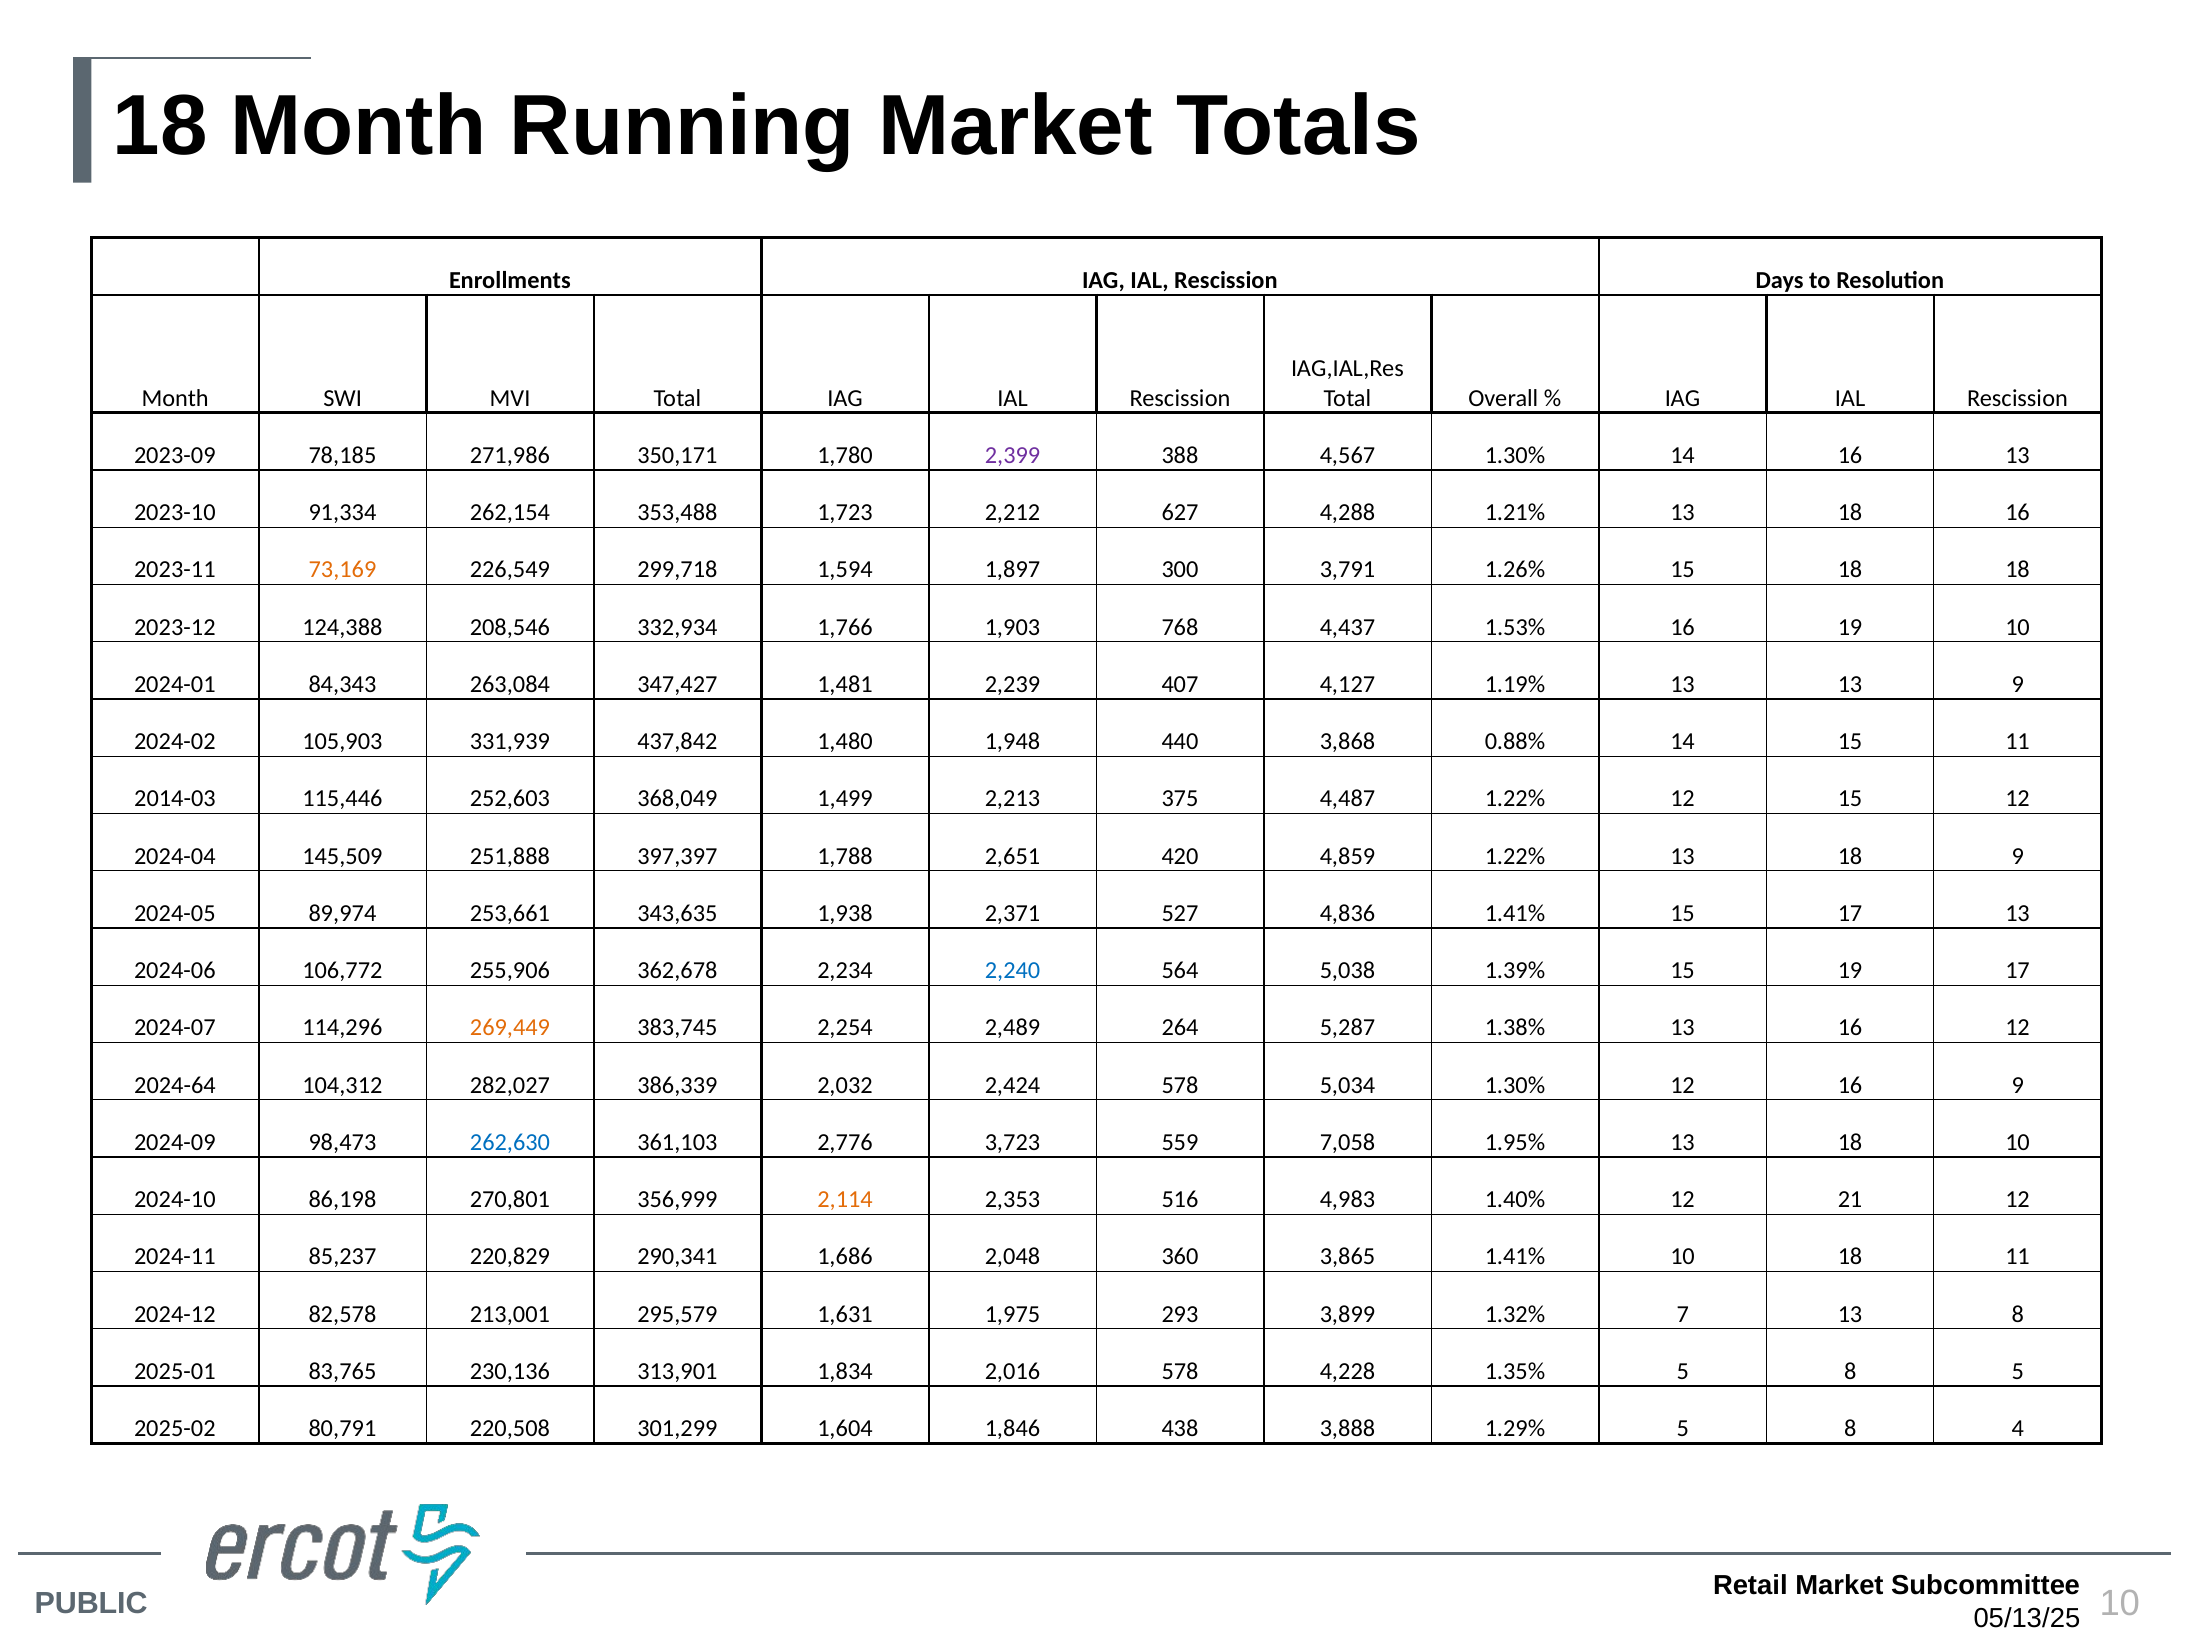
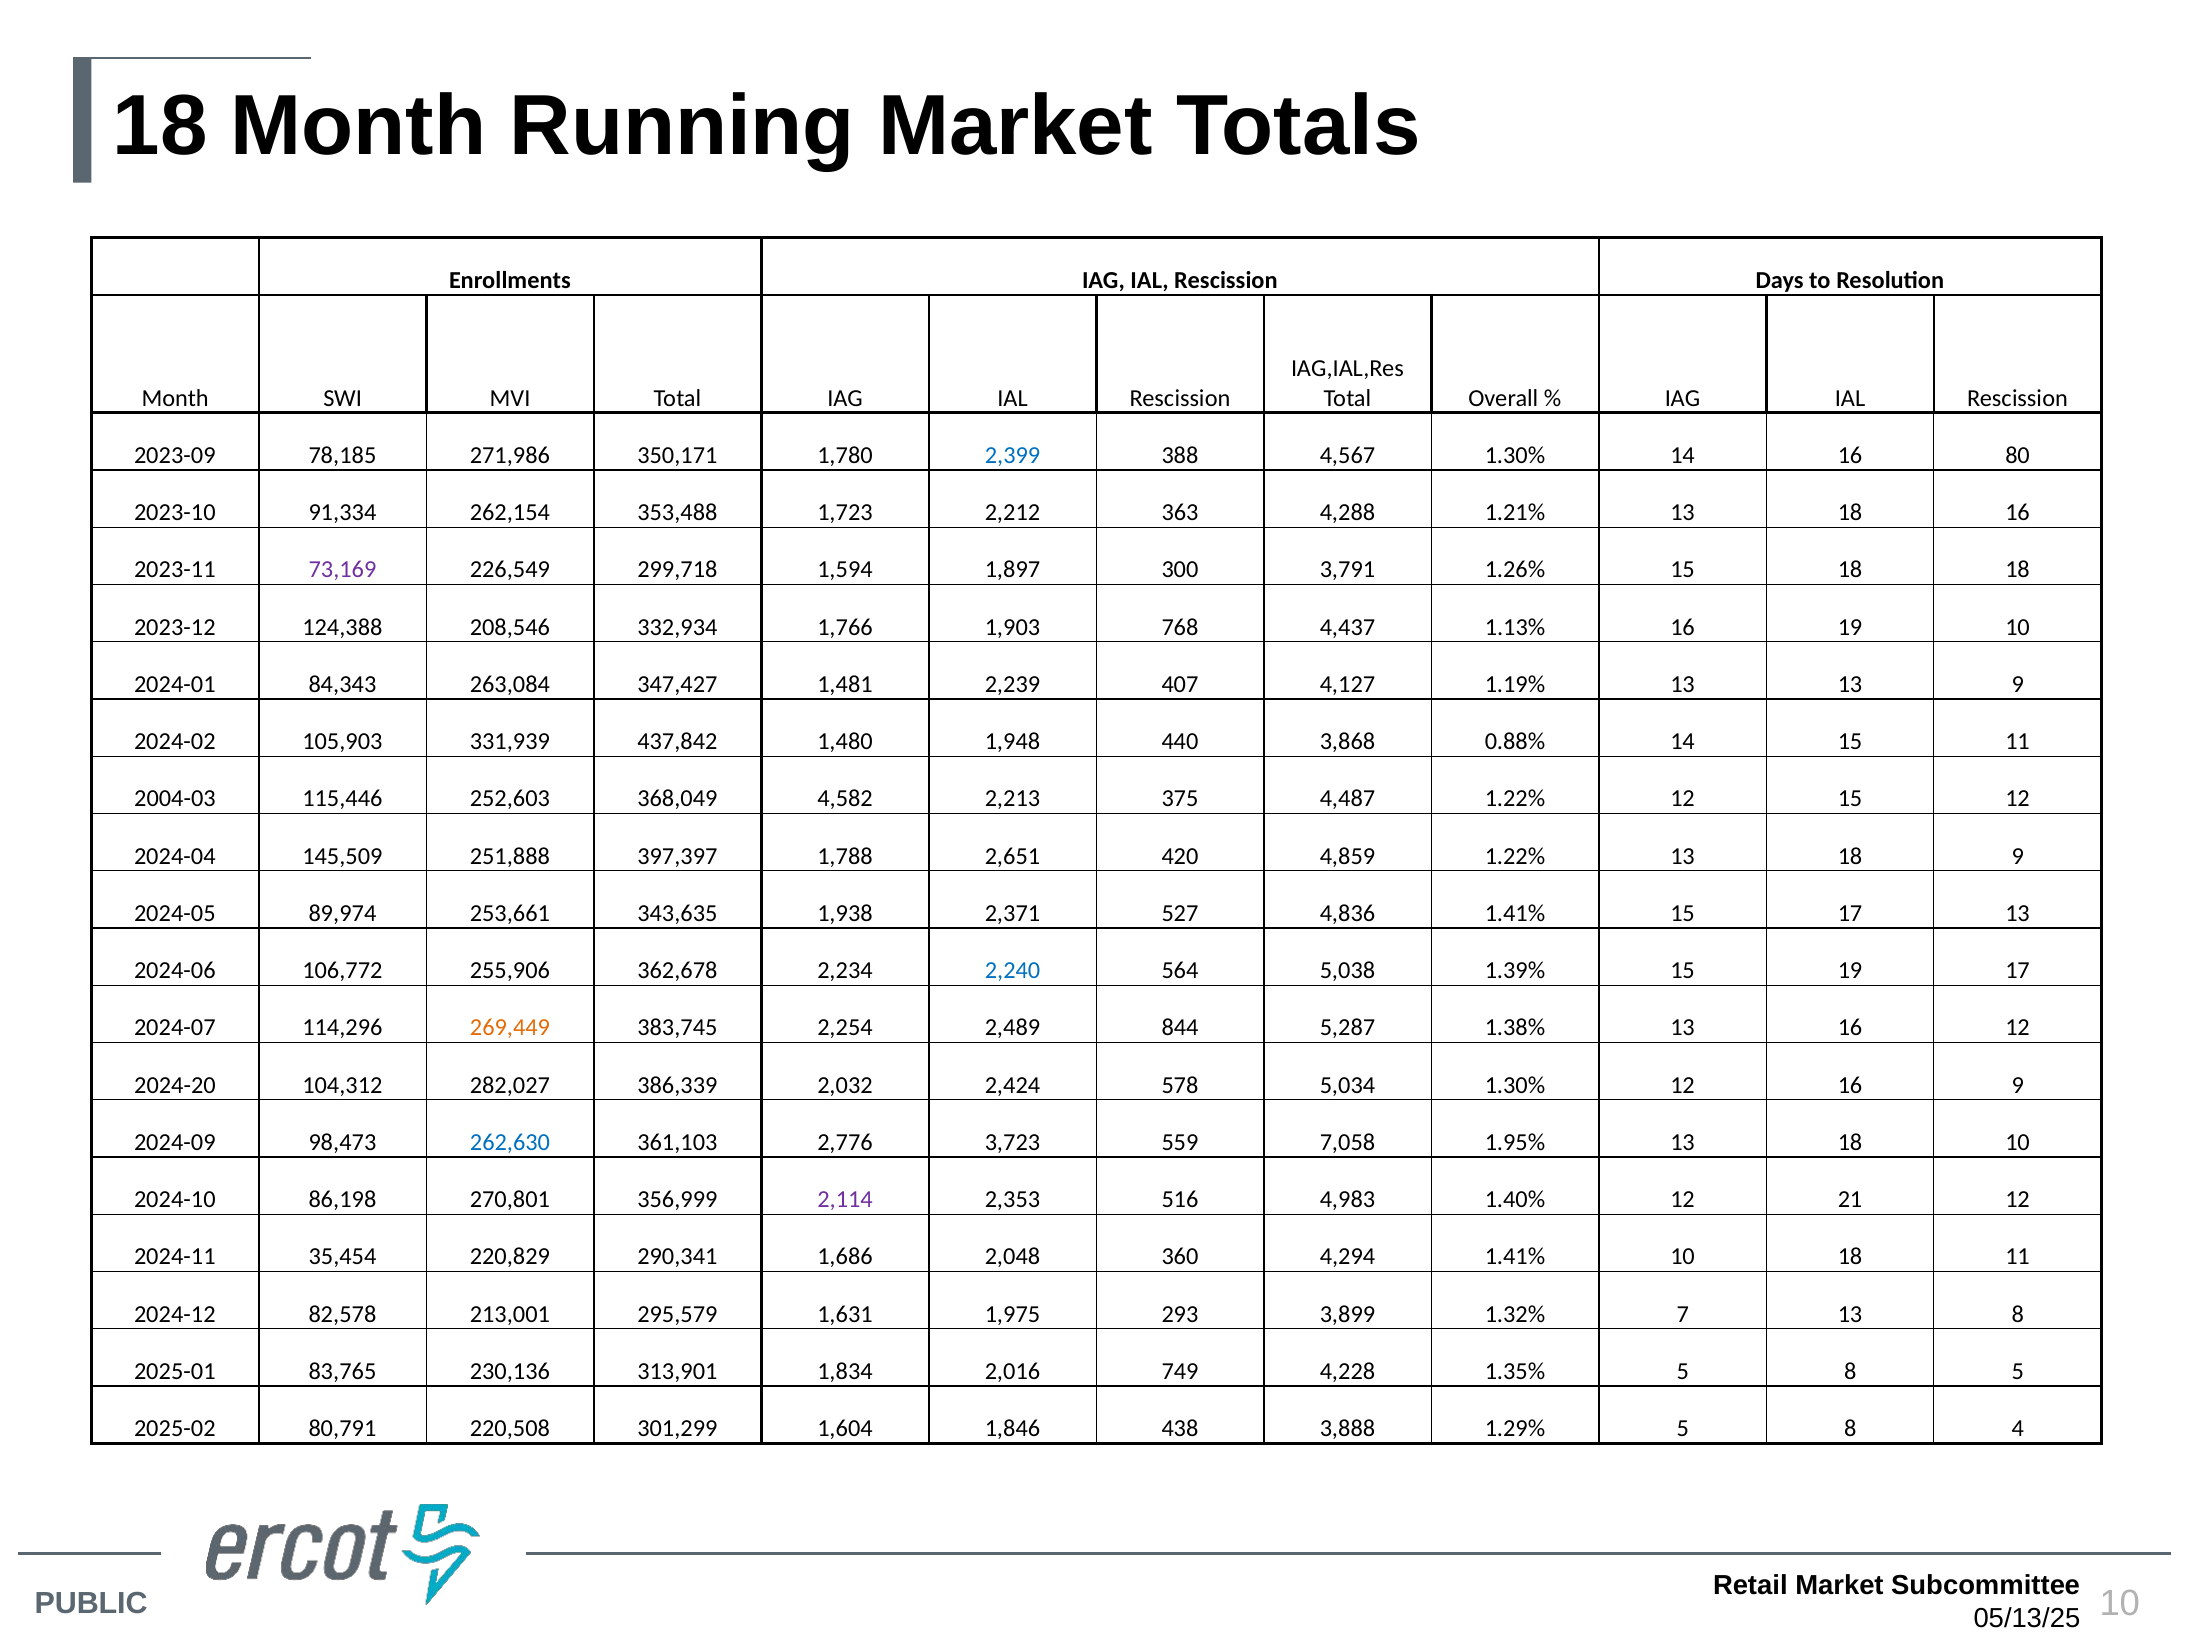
2,399 colour: purple -> blue
16 13: 13 -> 80
627: 627 -> 363
73,169 colour: orange -> purple
1.53%: 1.53% -> 1.13%
2014-03: 2014-03 -> 2004-03
1,499: 1,499 -> 4,582
264: 264 -> 844
2024-64: 2024-64 -> 2024-20
2,114 colour: orange -> purple
85,237: 85,237 -> 35,454
3,865: 3,865 -> 4,294
2,016 578: 578 -> 749
